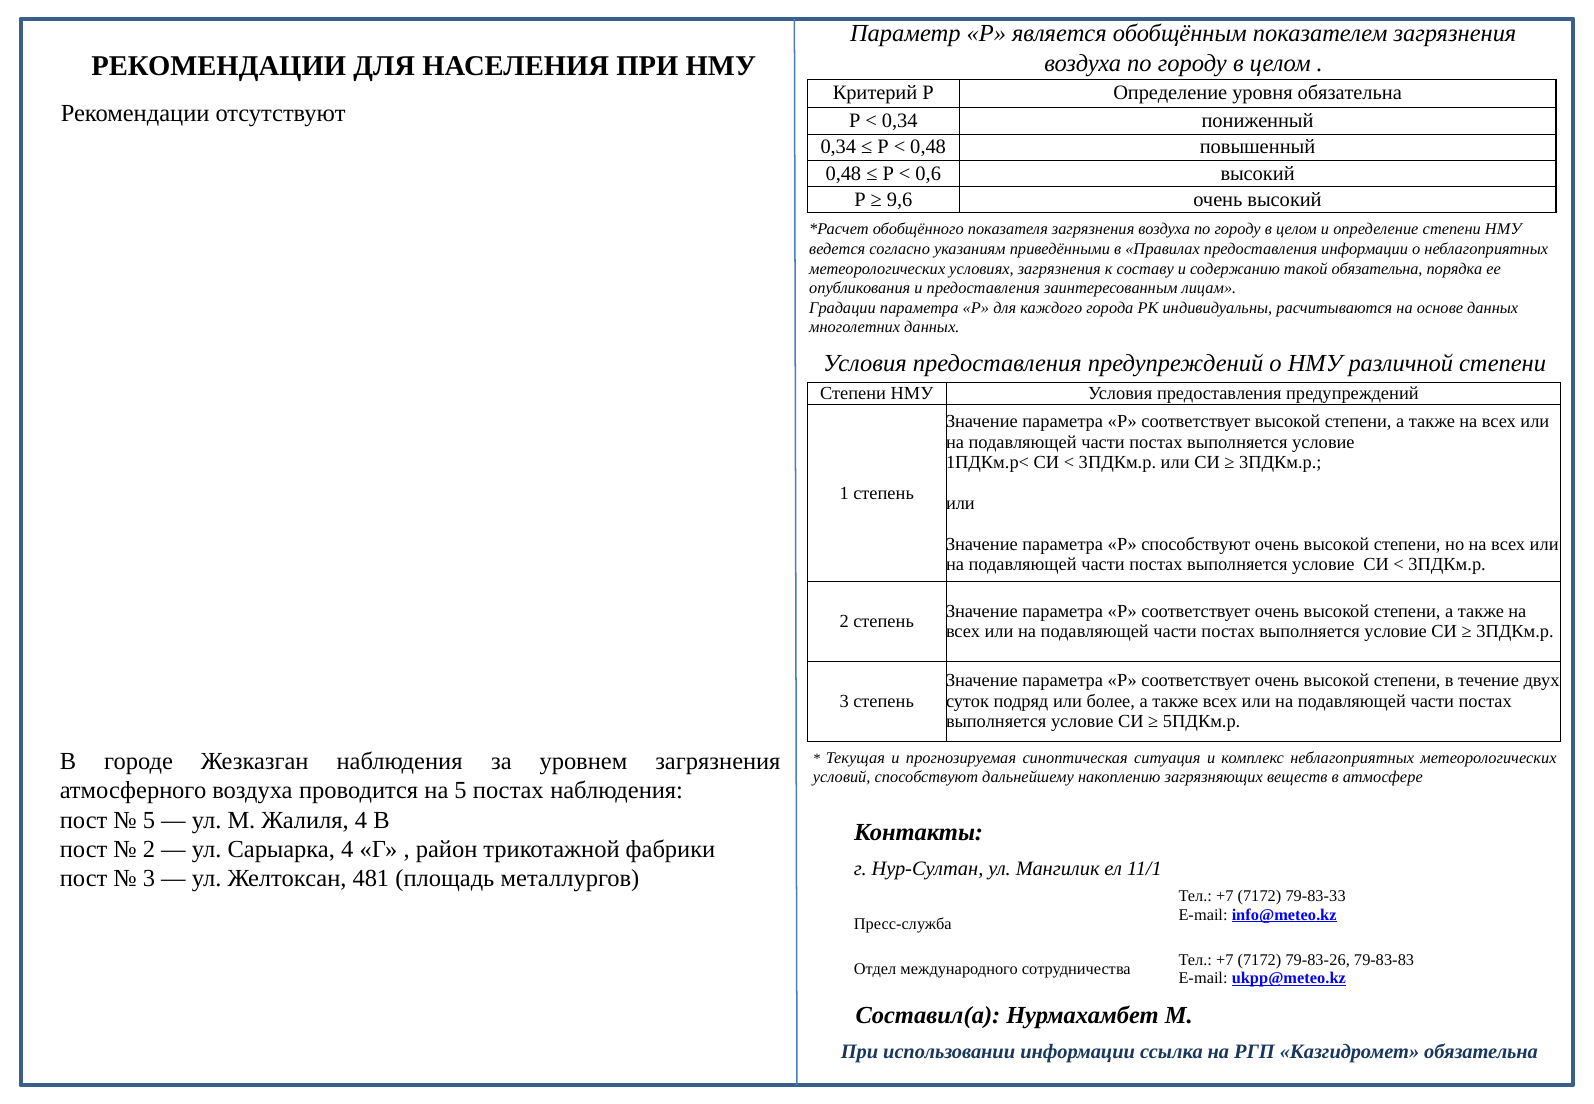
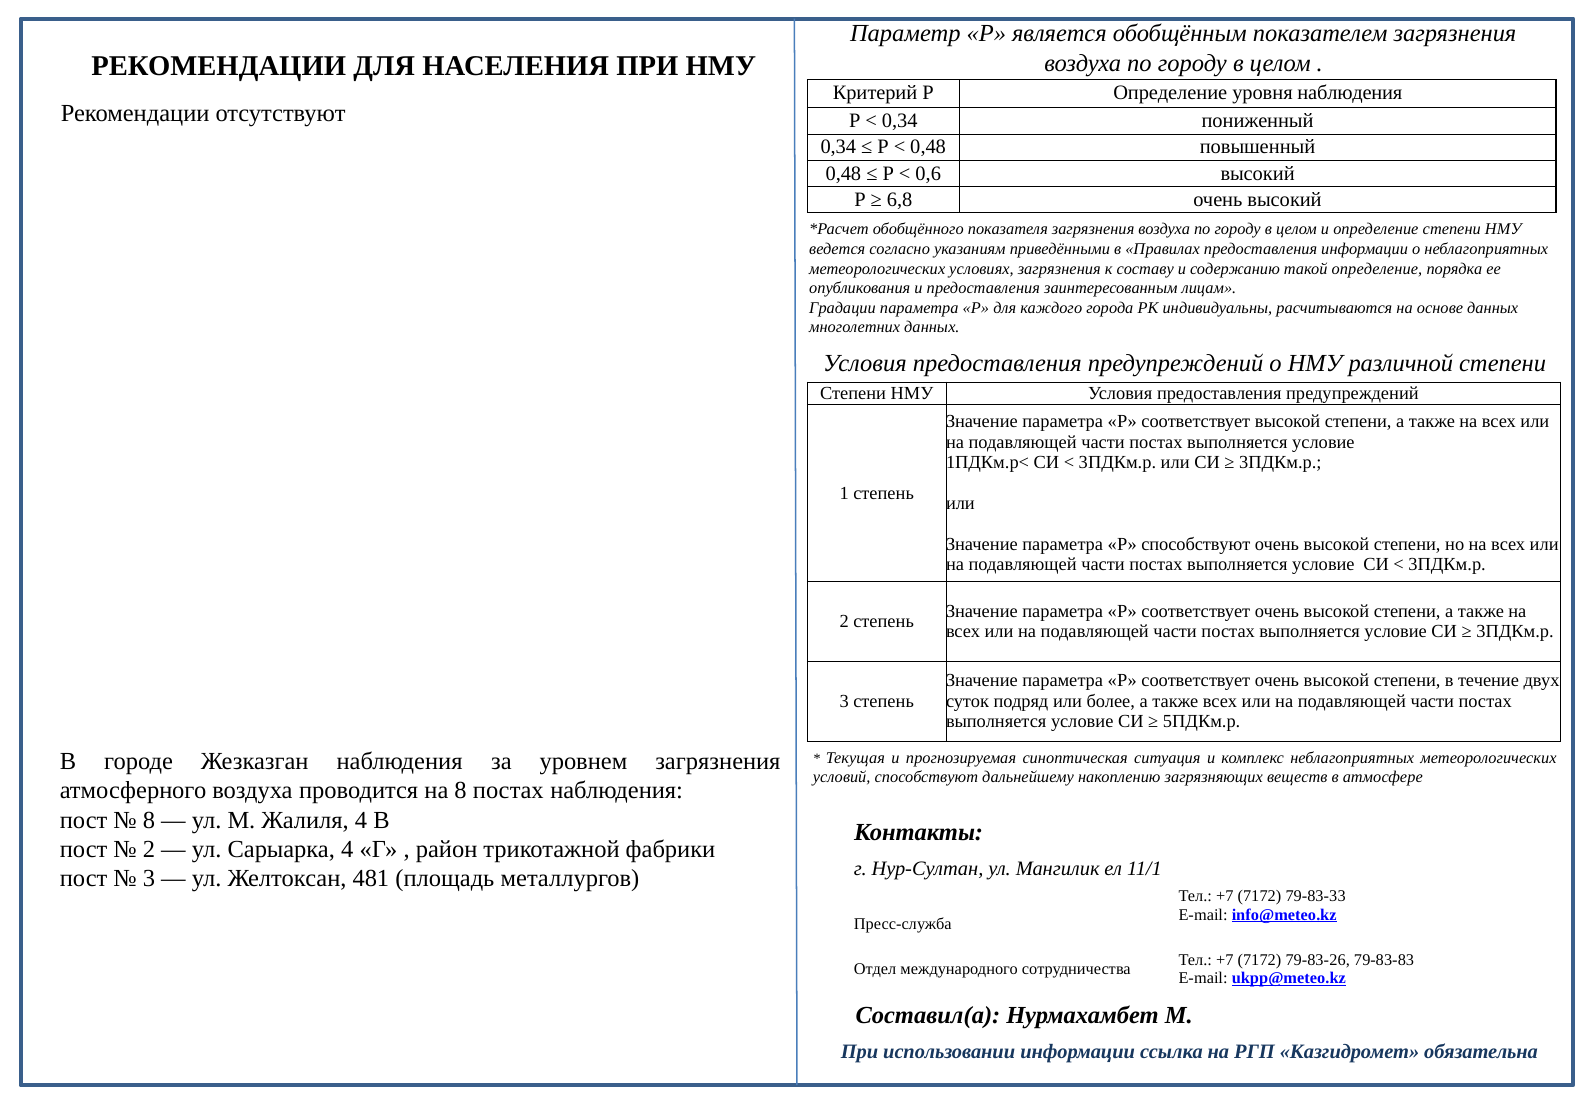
уровня обязательна: обязательна -> наблюдения
9,6: 9,6 -> 6,8
такой обязательна: обязательна -> определение
на 5: 5 -> 8
5 at (149, 820): 5 -> 8
